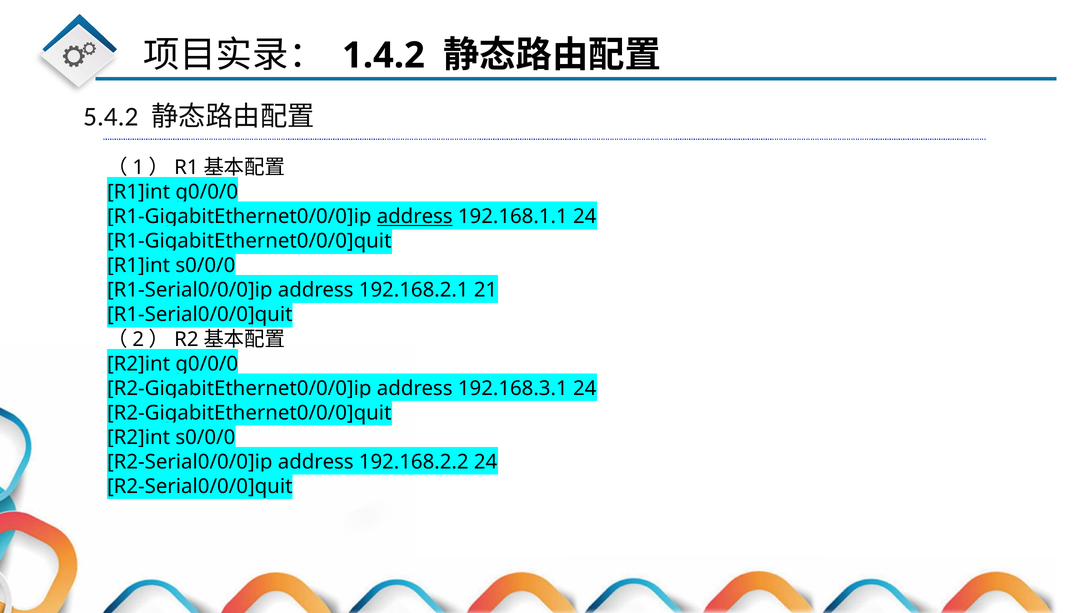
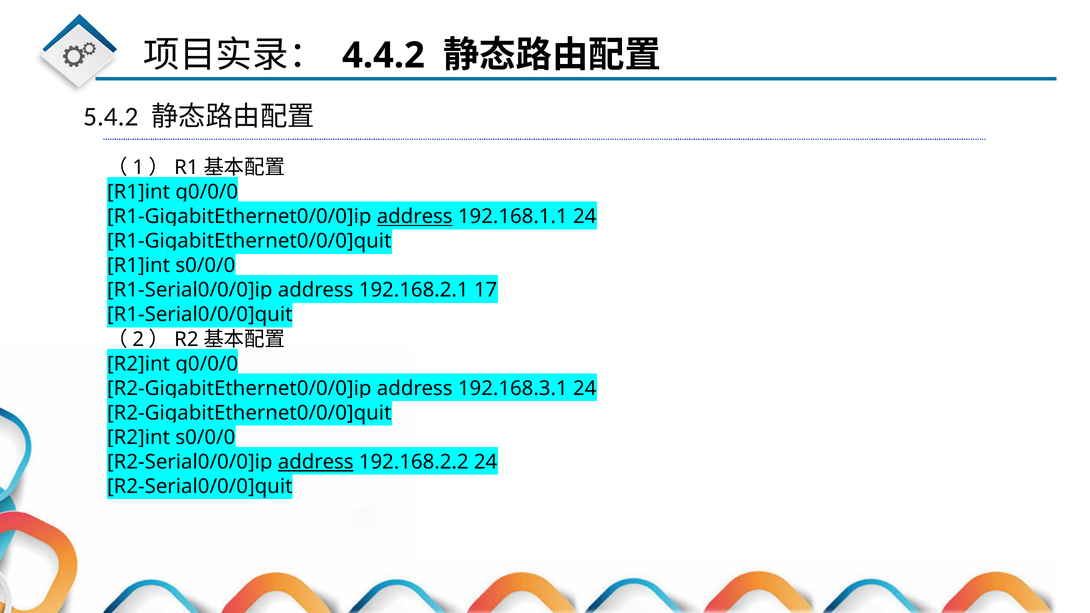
1.4.2: 1.4.2 -> 4.4.2
21: 21 -> 17
address at (316, 462) underline: none -> present
